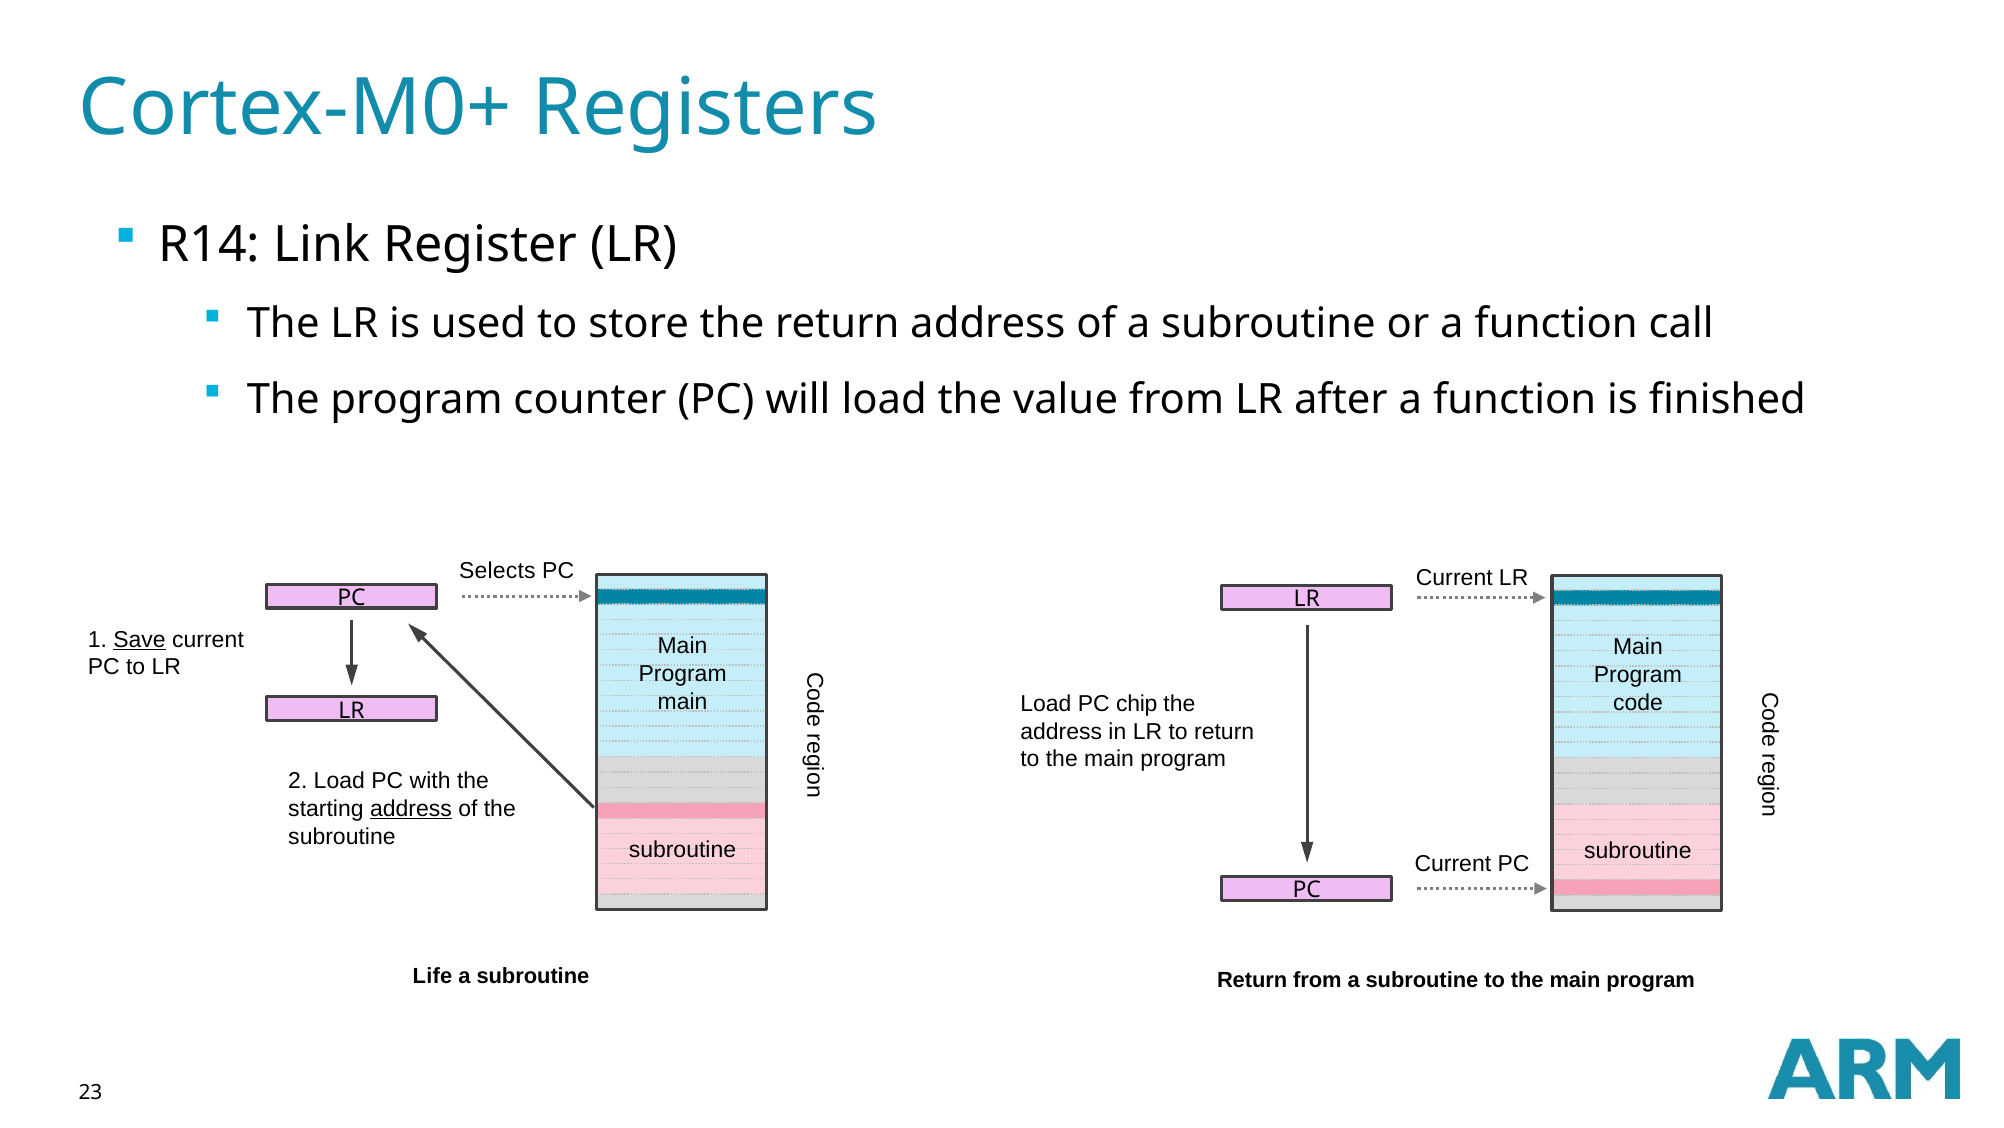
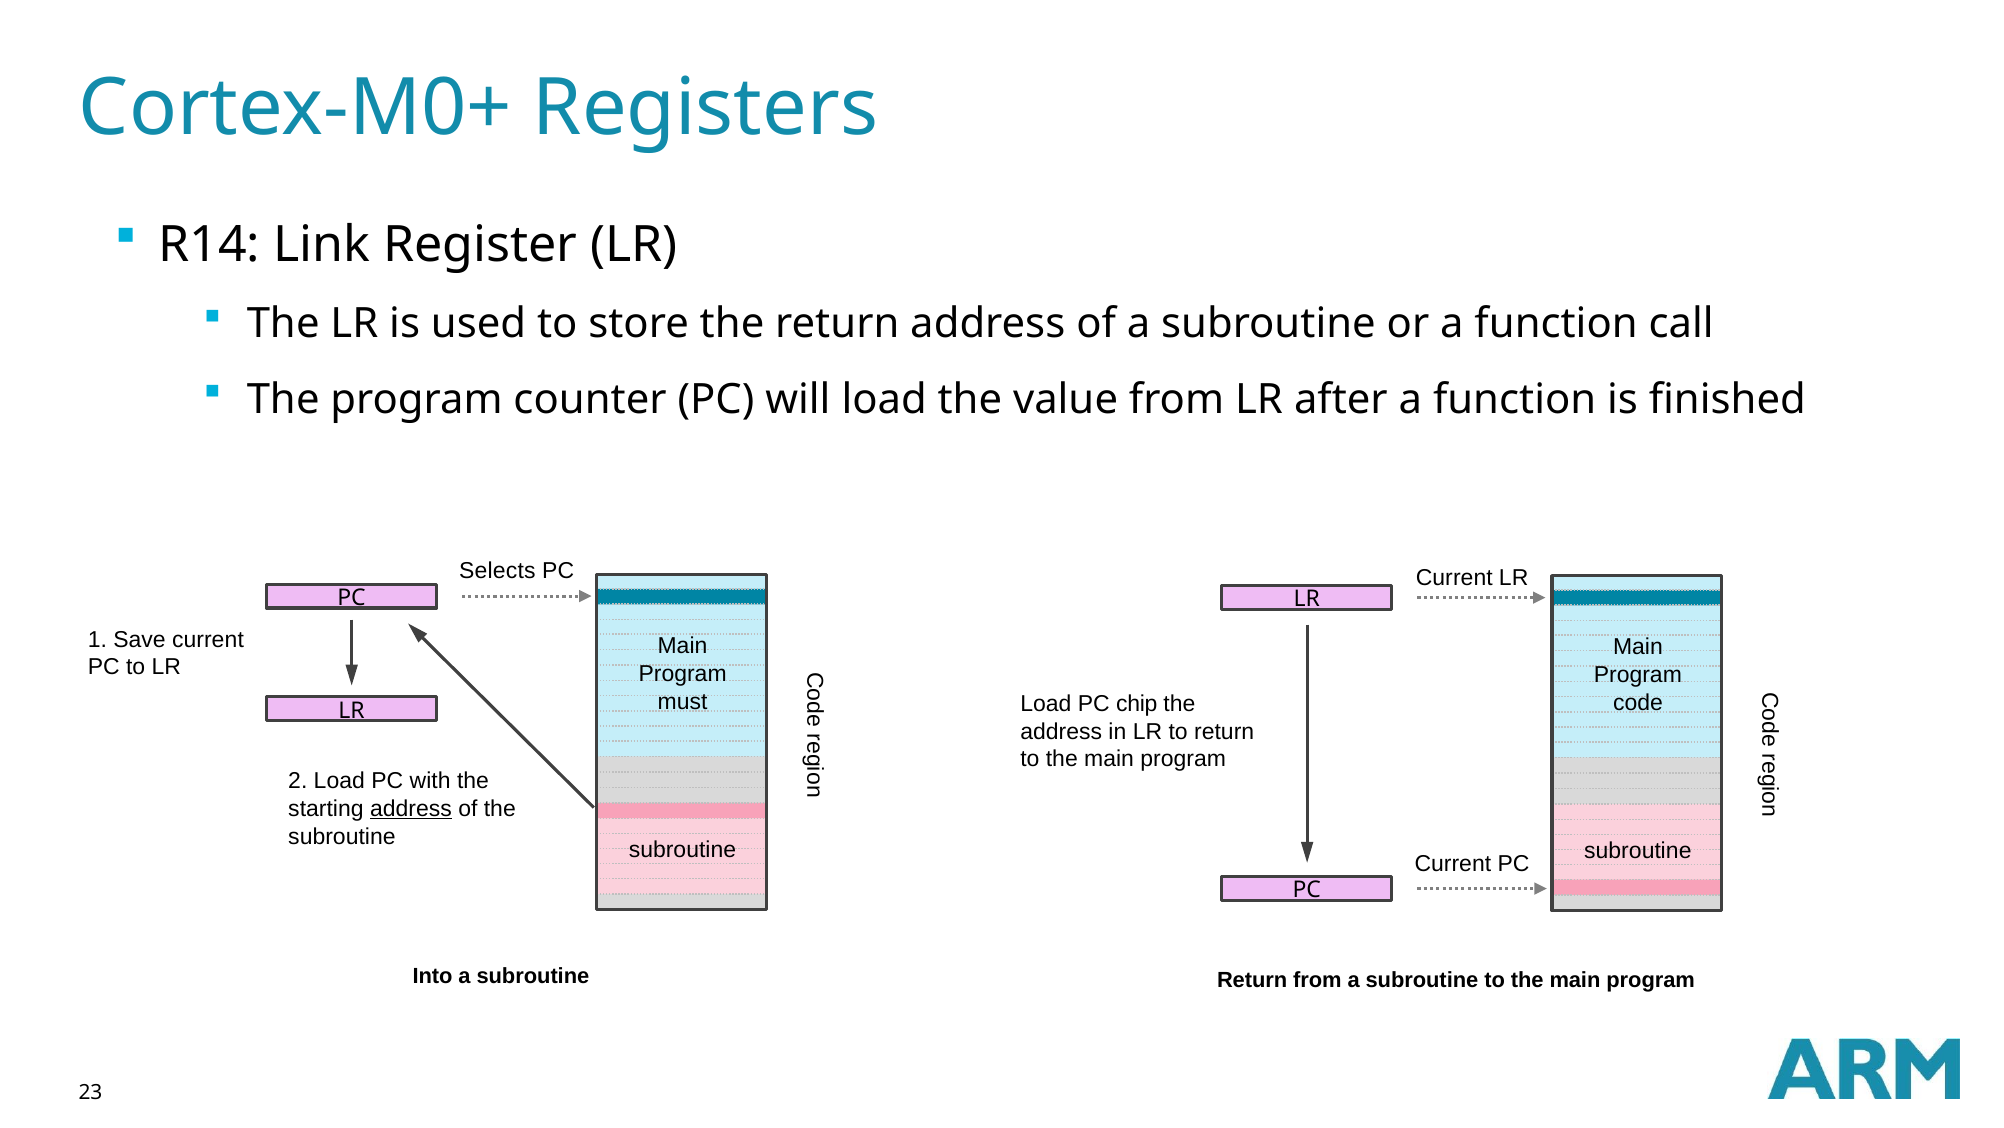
Save underline: present -> none
main at (683, 701): main -> must
Life: Life -> Into
